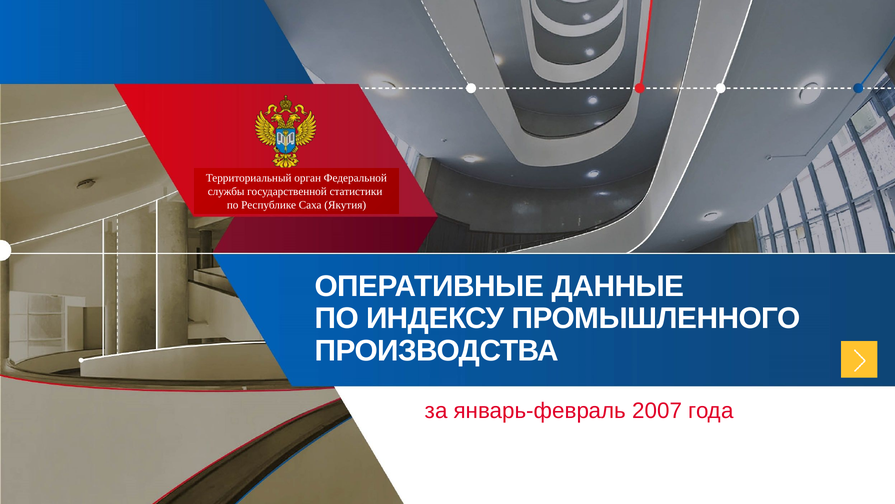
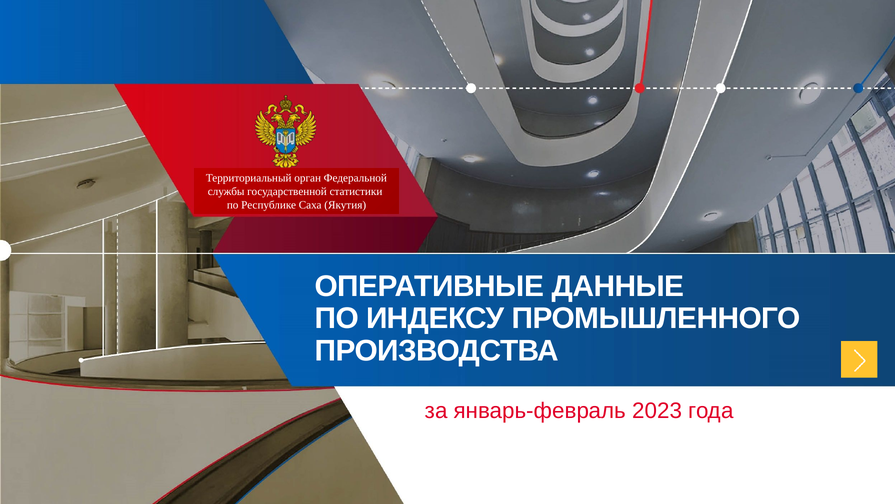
2007: 2007 -> 2023
